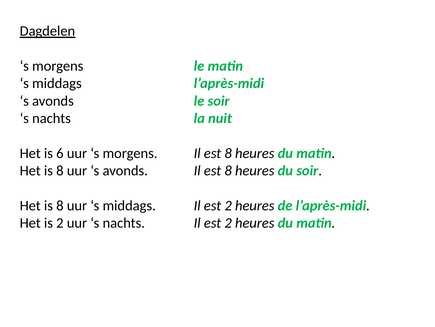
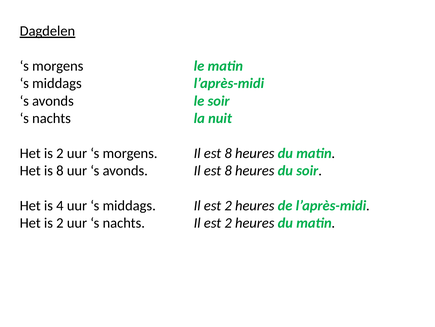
6 at (60, 153): 6 -> 2
8 at (60, 205): 8 -> 4
